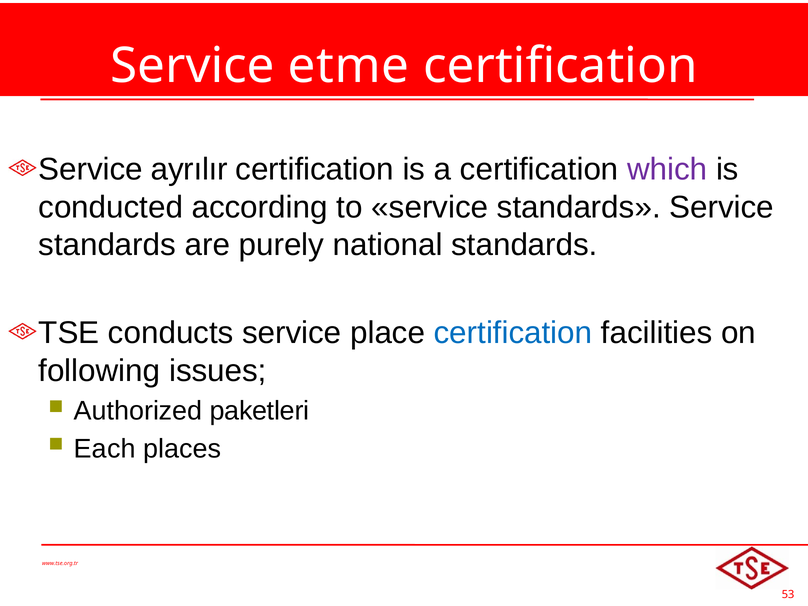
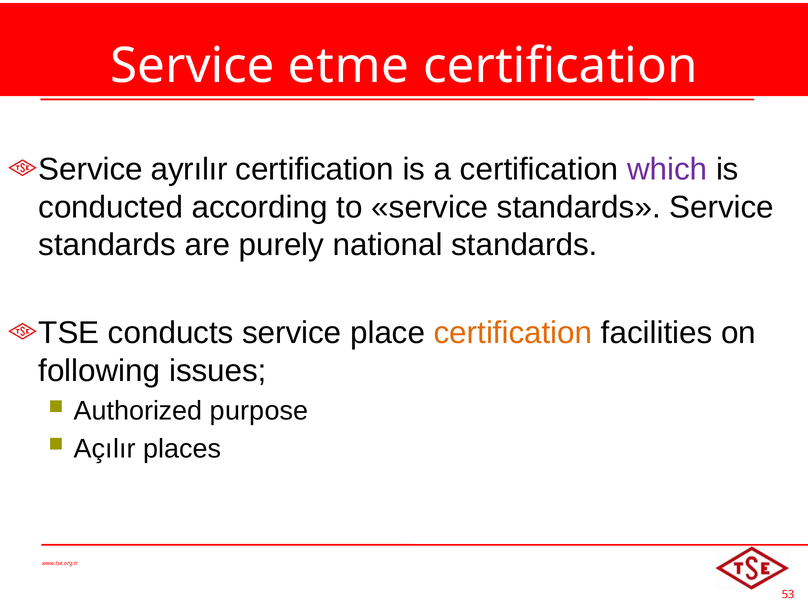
certification at (513, 333) colour: blue -> orange
paketleri: paketleri -> purpose
Each: Each -> Açılır
